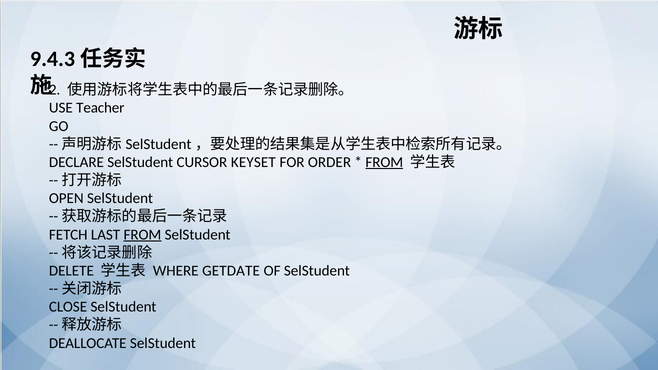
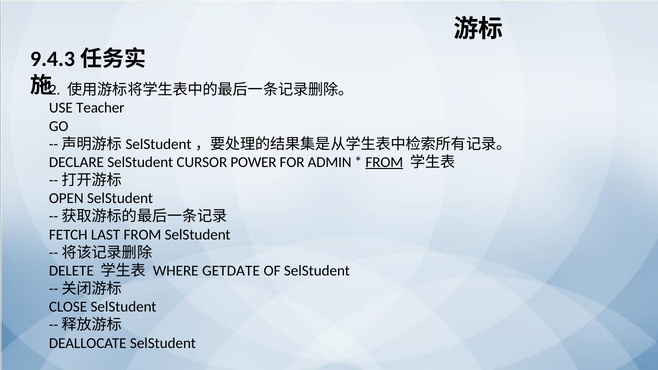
KEYSET: KEYSET -> POWER
ORDER: ORDER -> ADMIN
FROM at (142, 235) underline: present -> none
